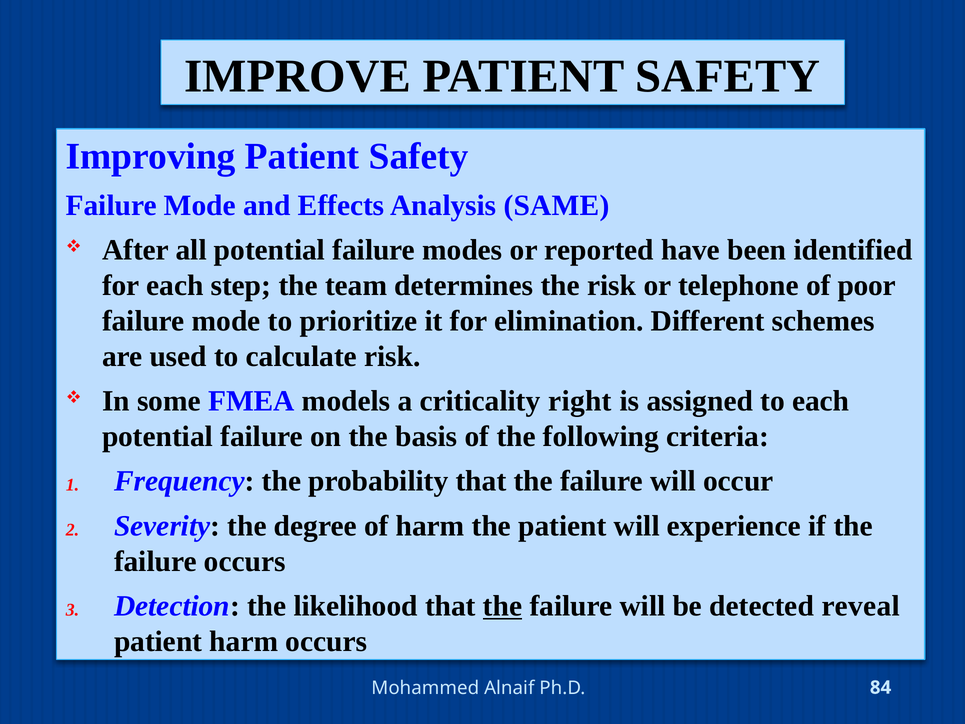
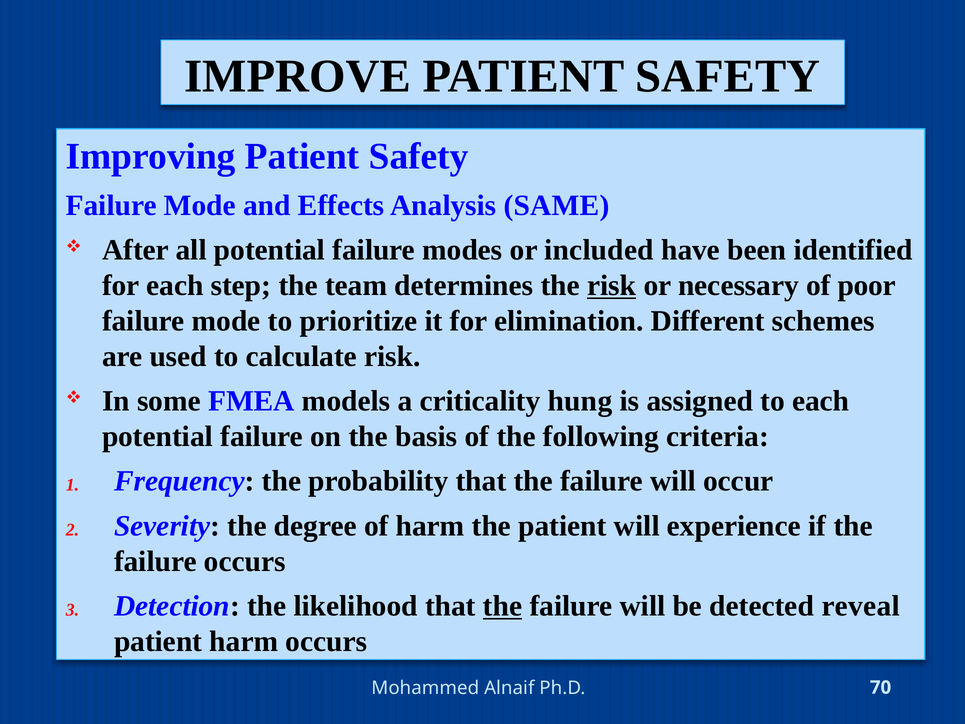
reported: reported -> included
risk at (612, 285) underline: none -> present
telephone: telephone -> necessary
right: right -> hung
84: 84 -> 70
